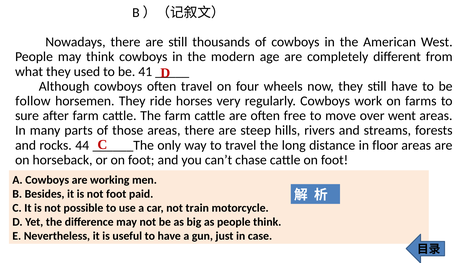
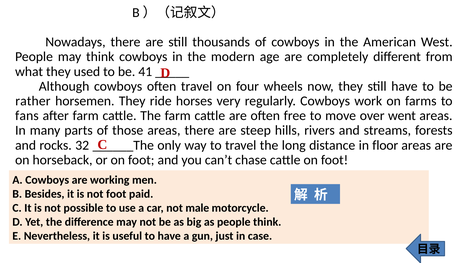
follow: follow -> rather
sure: sure -> fans
44: 44 -> 32
train: train -> male
